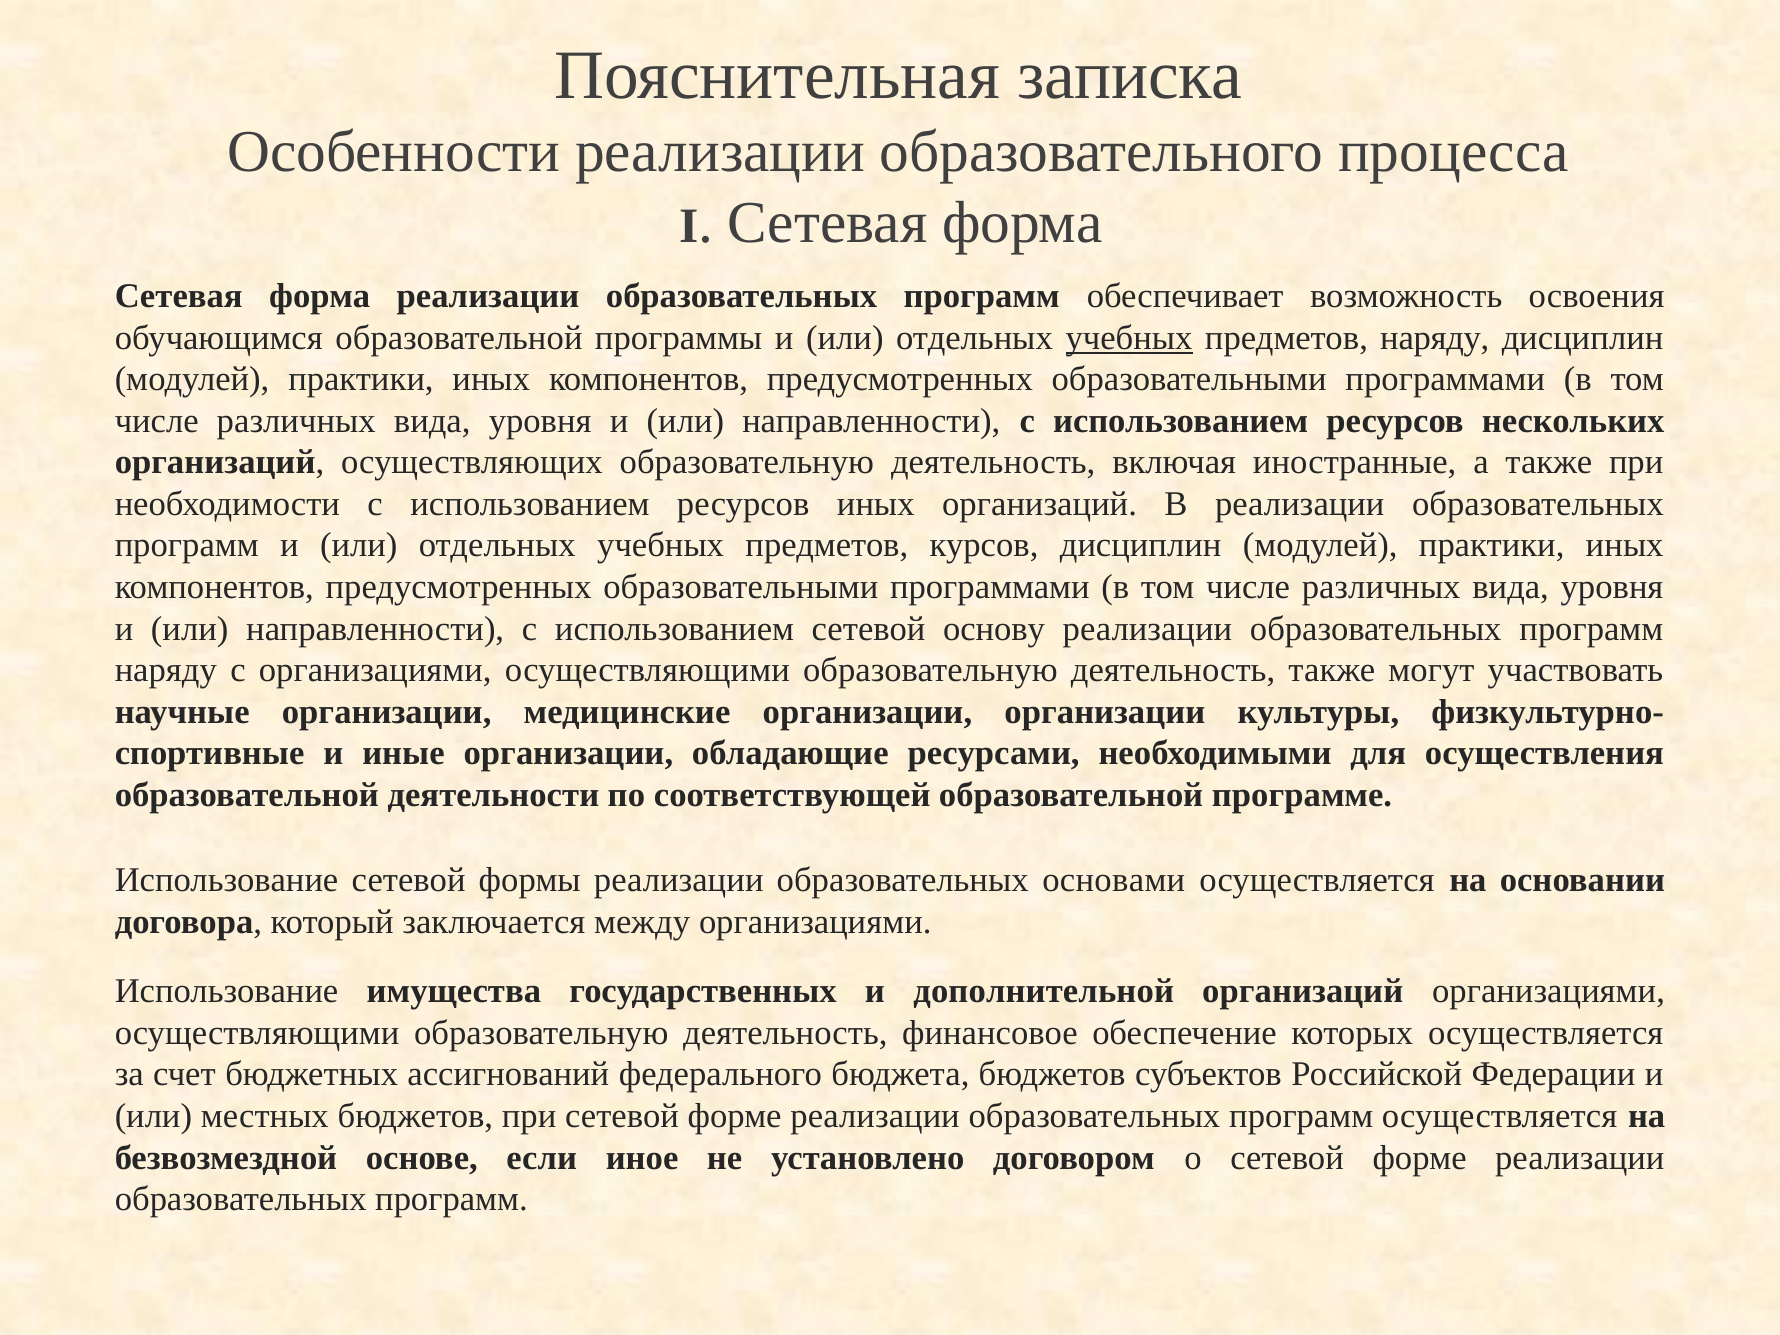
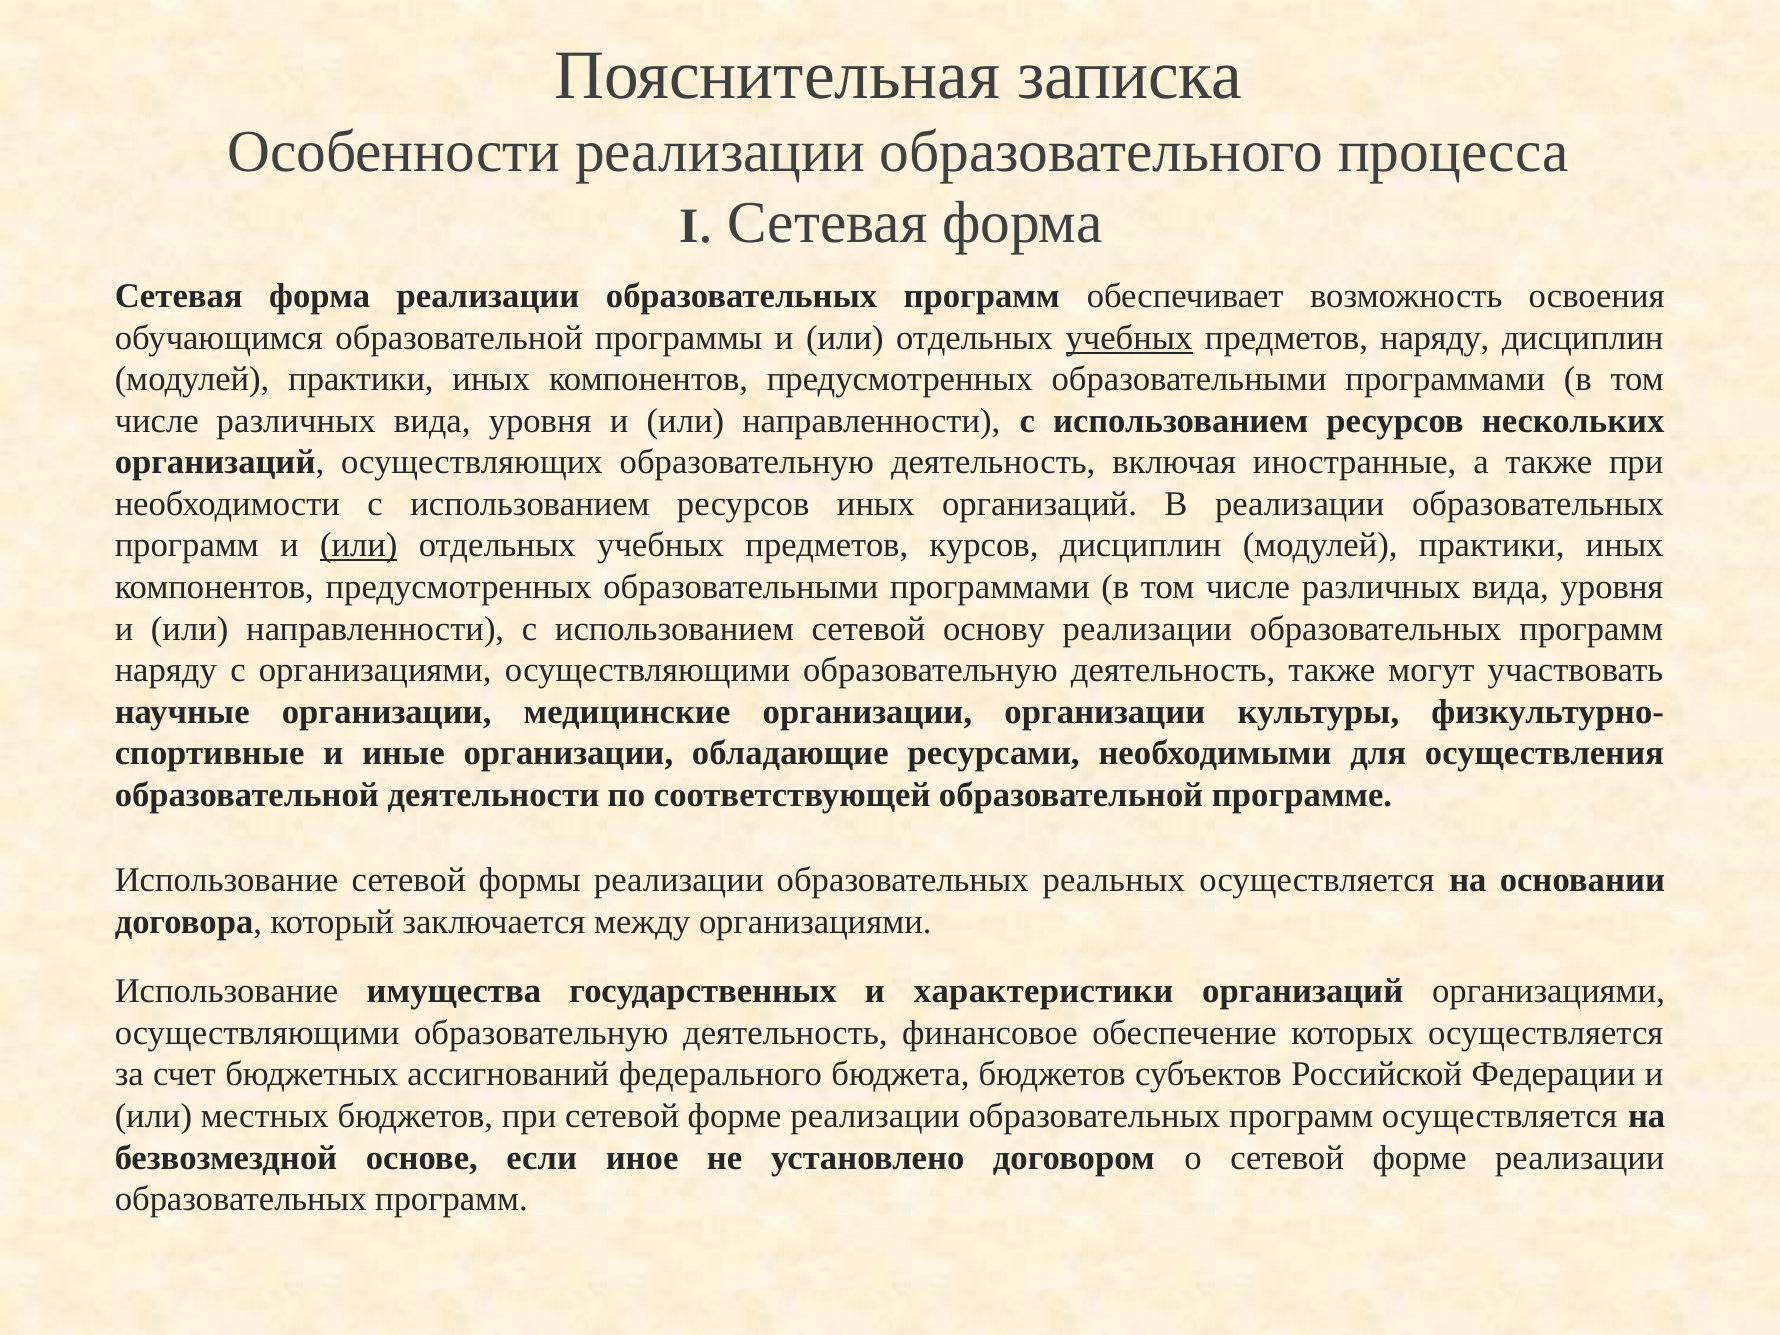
или at (359, 545) underline: none -> present
основами: основами -> реальных
дополнительной: дополнительной -> характеристики
